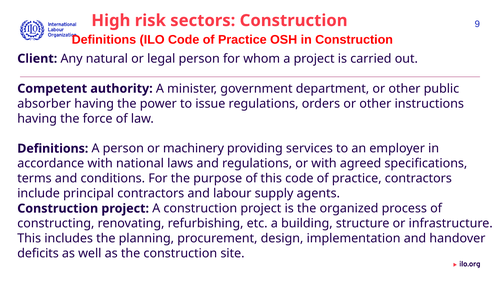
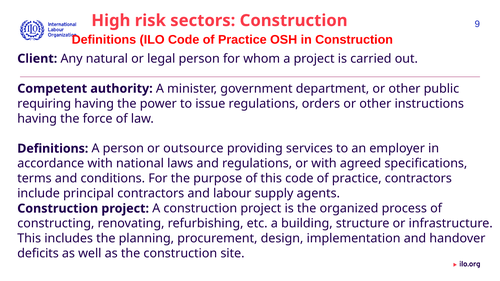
absorber: absorber -> requiring
machinery: machinery -> outsource
